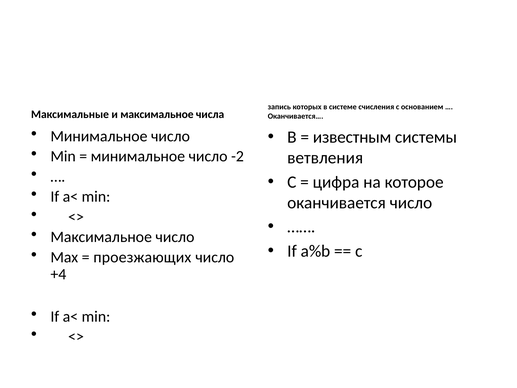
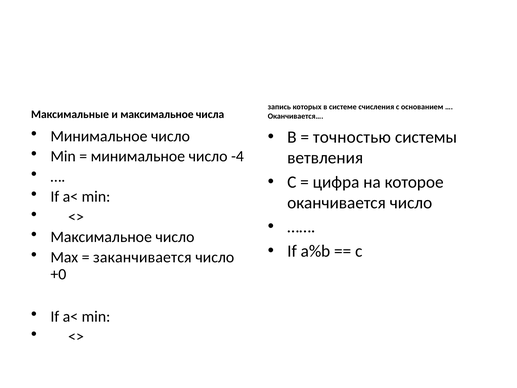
известным: известным -> точностью
-2: -2 -> -4
проезжающих: проезжающих -> заканчивается
+4: +4 -> +0
